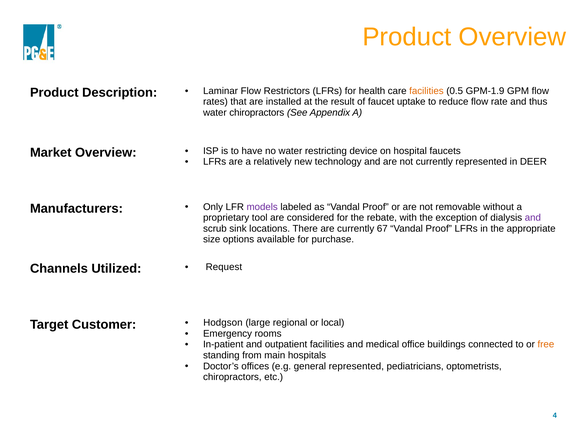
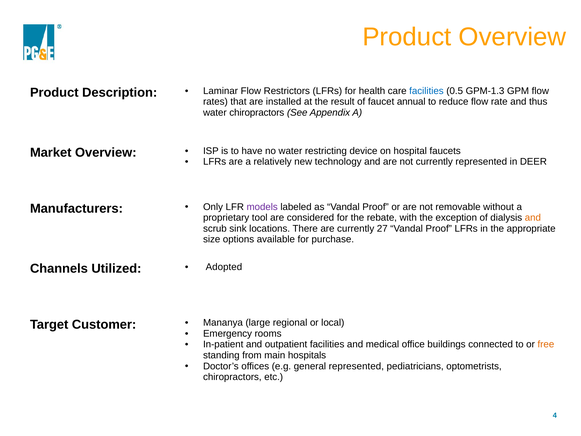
facilities at (426, 91) colour: orange -> blue
GPM-1.9: GPM-1.9 -> GPM-1.3
uptake: uptake -> annual
and at (533, 218) colour: purple -> orange
67: 67 -> 27
Request: Request -> Adopted
Hodgson: Hodgson -> Mananya
